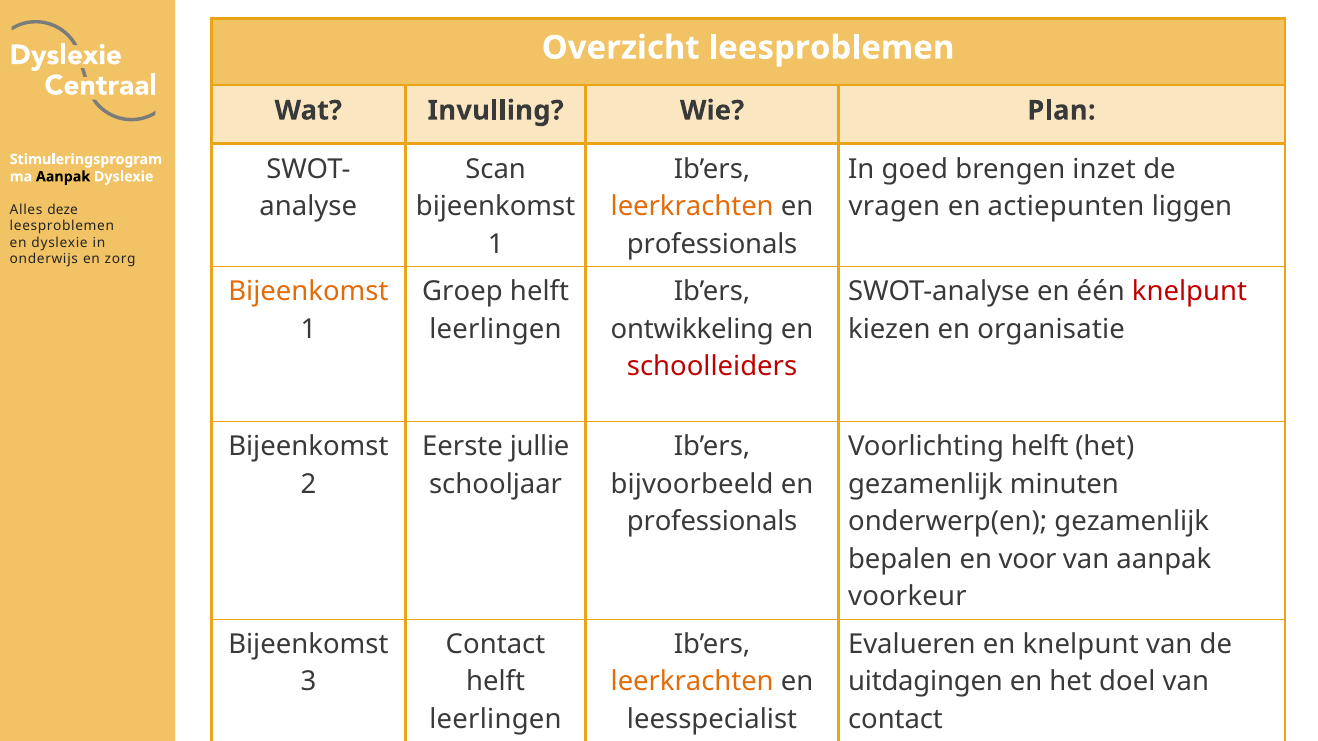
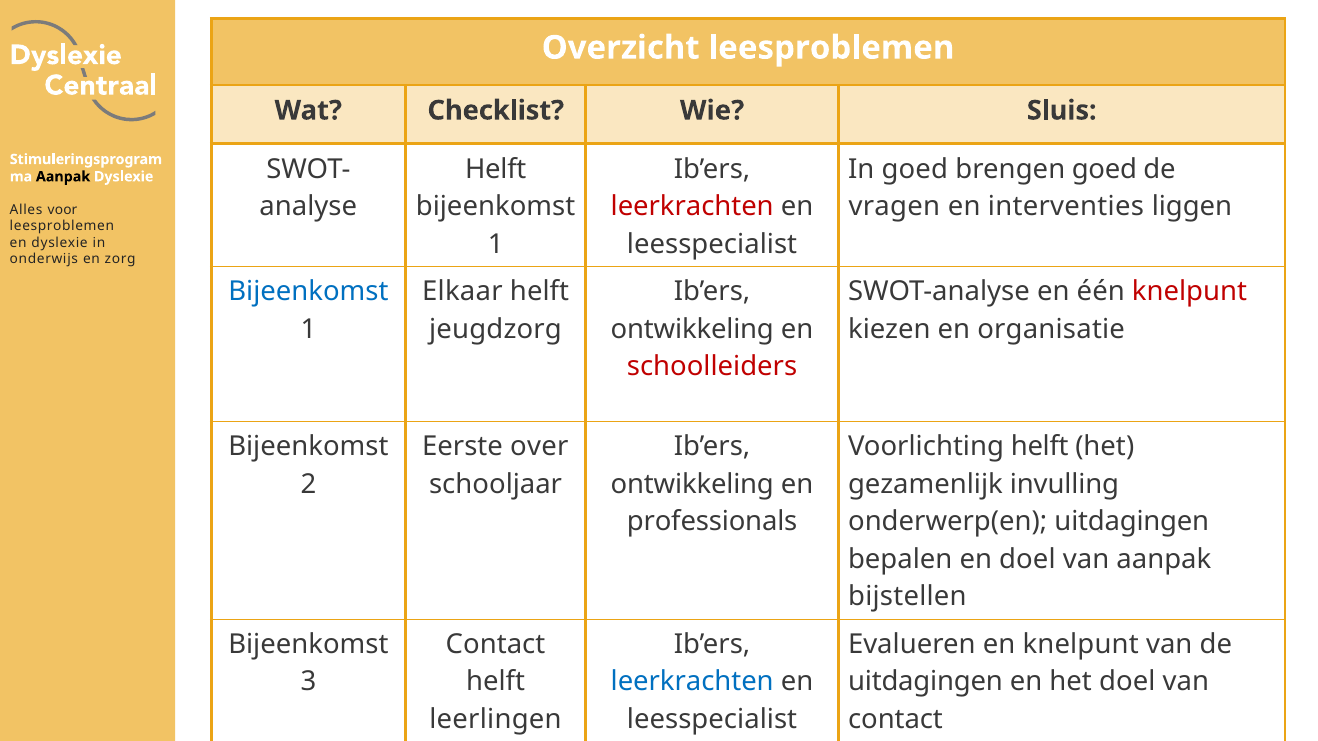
Invulling: Invulling -> Checklist
Plan: Plan -> Sluis
Scan at (496, 169): Scan -> Helft
brengen inzet: inzet -> goed
leerkrachten at (692, 207) colour: orange -> red
actiepunten: actiepunten -> interventies
deze: deze -> voor
professionals at (712, 244): professionals -> leesspecialist
Bijeenkomst at (308, 292) colour: orange -> blue
Groep: Groep -> Elkaar
leerlingen at (495, 329): leerlingen -> jeugdzorg
jullie: jullie -> over
bijvoorbeeld at (692, 484): bijvoorbeeld -> ontwikkeling
minuten: minuten -> invulling
onderwerp(en gezamenlijk: gezamenlijk -> uitdagingen
en voor: voor -> doel
voorkeur: voorkeur -> bijstellen
leerkrachten at (692, 682) colour: orange -> blue
